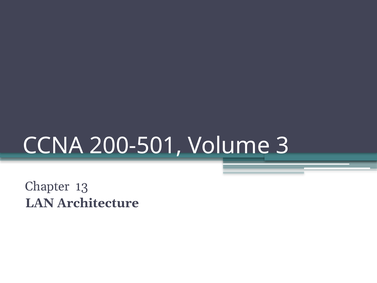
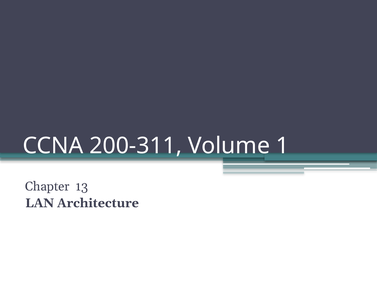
200-501: 200-501 -> 200-311
3: 3 -> 1
